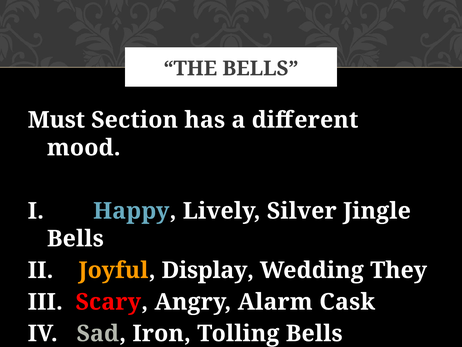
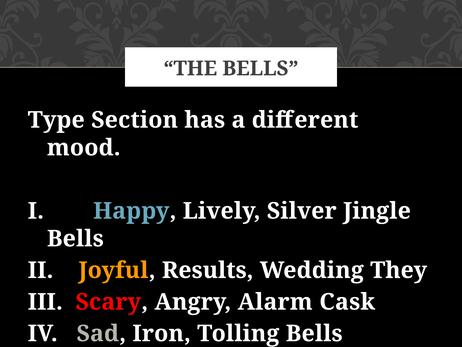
Must: Must -> Type
Display: Display -> Results
